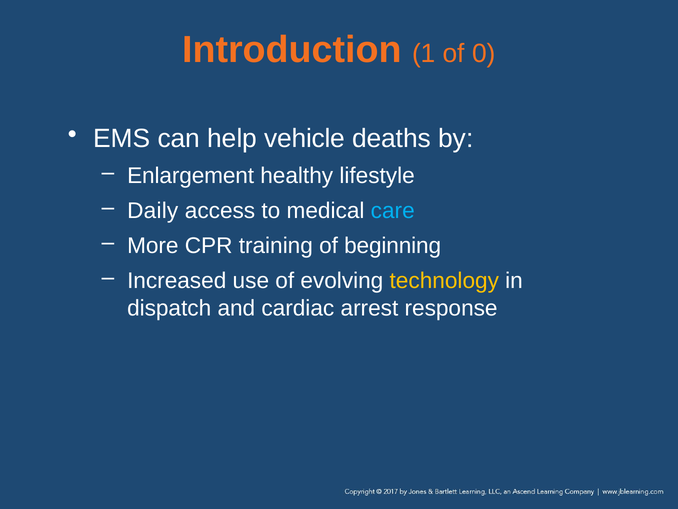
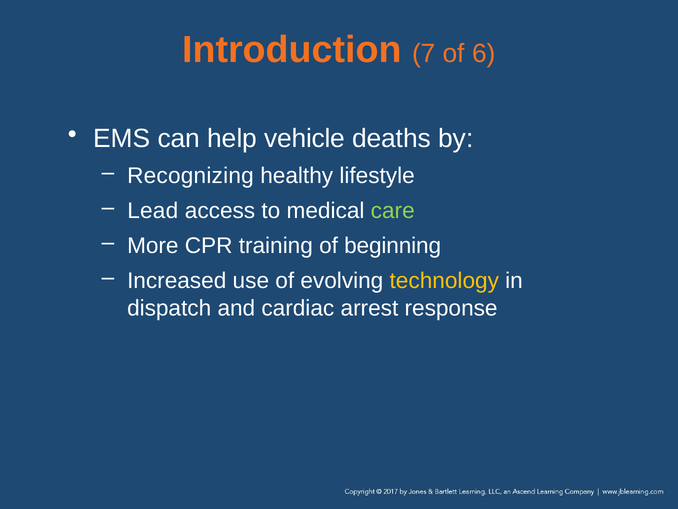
1: 1 -> 7
0: 0 -> 6
Enlargement: Enlargement -> Recognizing
Daily: Daily -> Lead
care colour: light blue -> light green
